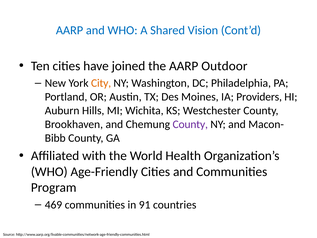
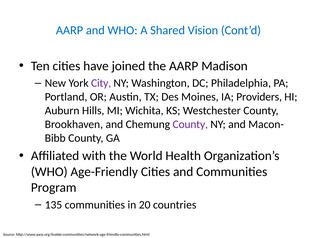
Outdoor: Outdoor -> Madison
City colour: orange -> purple
469: 469 -> 135
91: 91 -> 20
